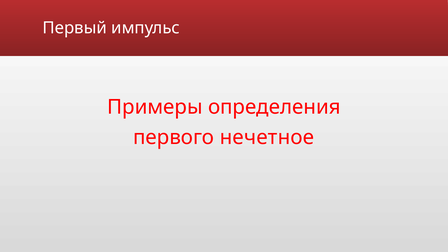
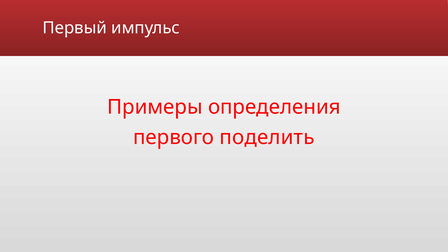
нечетное: нечетное -> поделить
